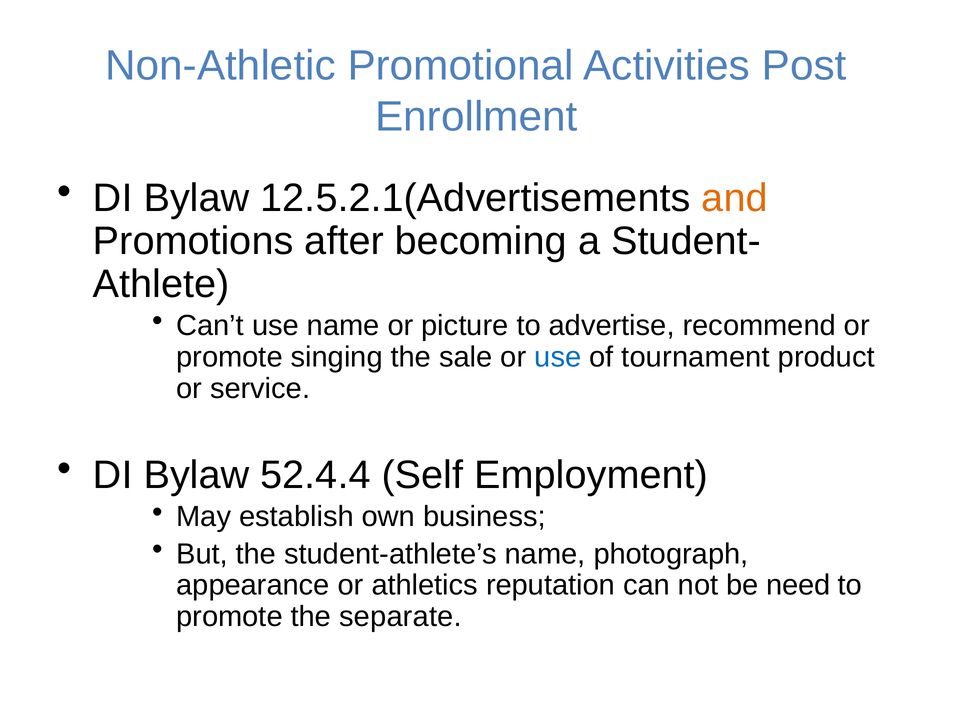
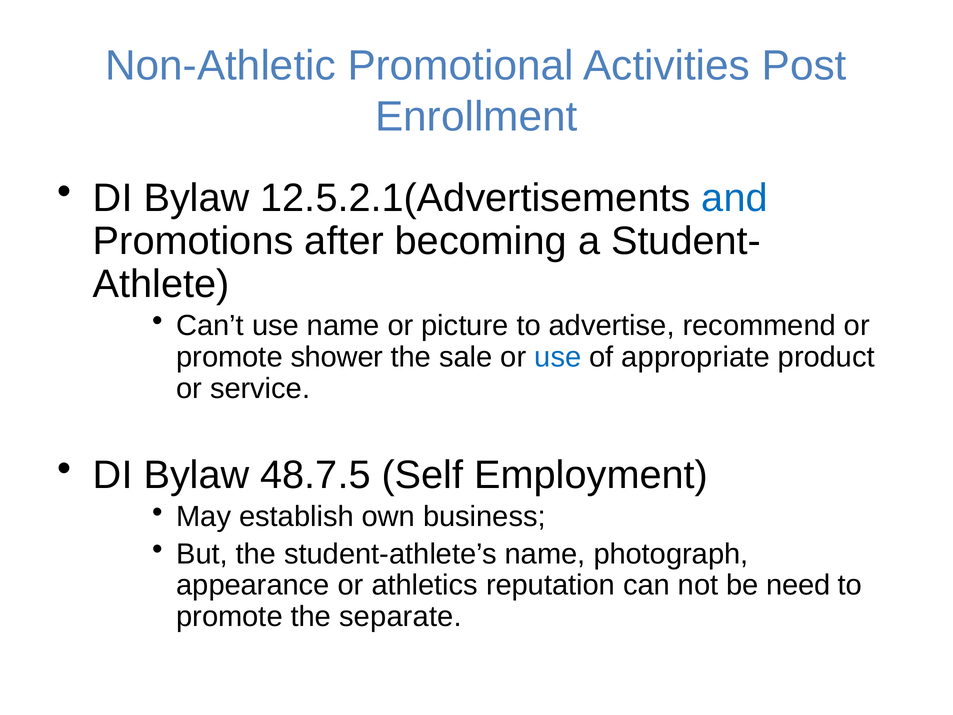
and colour: orange -> blue
singing: singing -> shower
tournament: tournament -> appropriate
52.4.4: 52.4.4 -> 48.7.5
